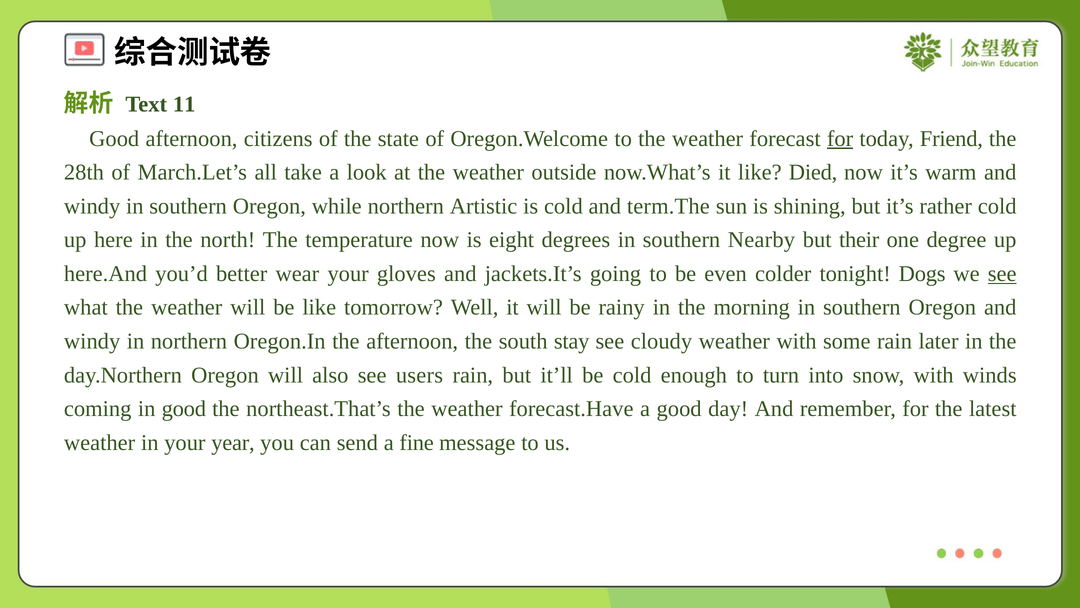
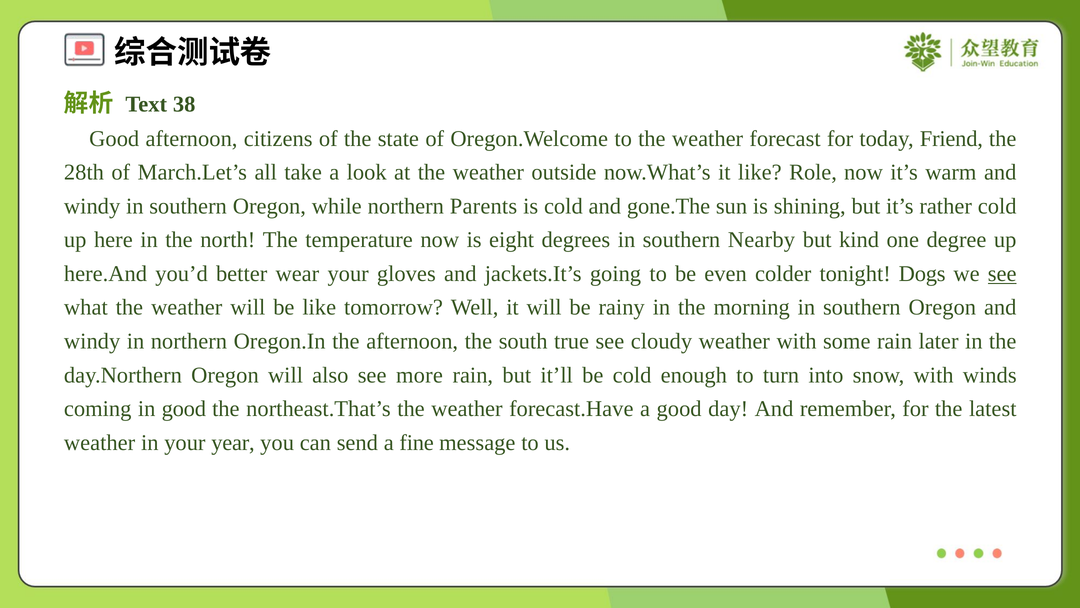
11: 11 -> 38
for at (840, 139) underline: present -> none
Died: Died -> Role
Artistic: Artistic -> Parents
term.The: term.The -> gone.The
their: their -> kind
stay: stay -> true
users: users -> more
